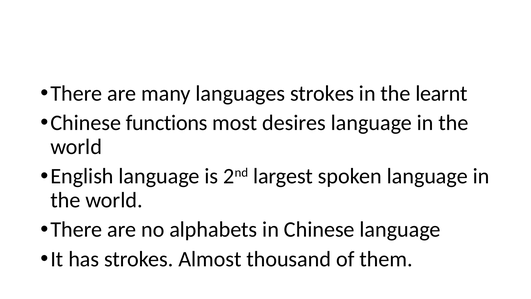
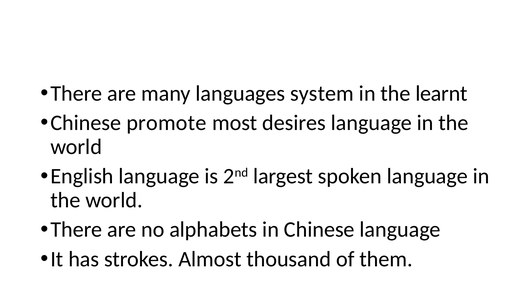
languages strokes: strokes -> system
functions: functions -> promote
